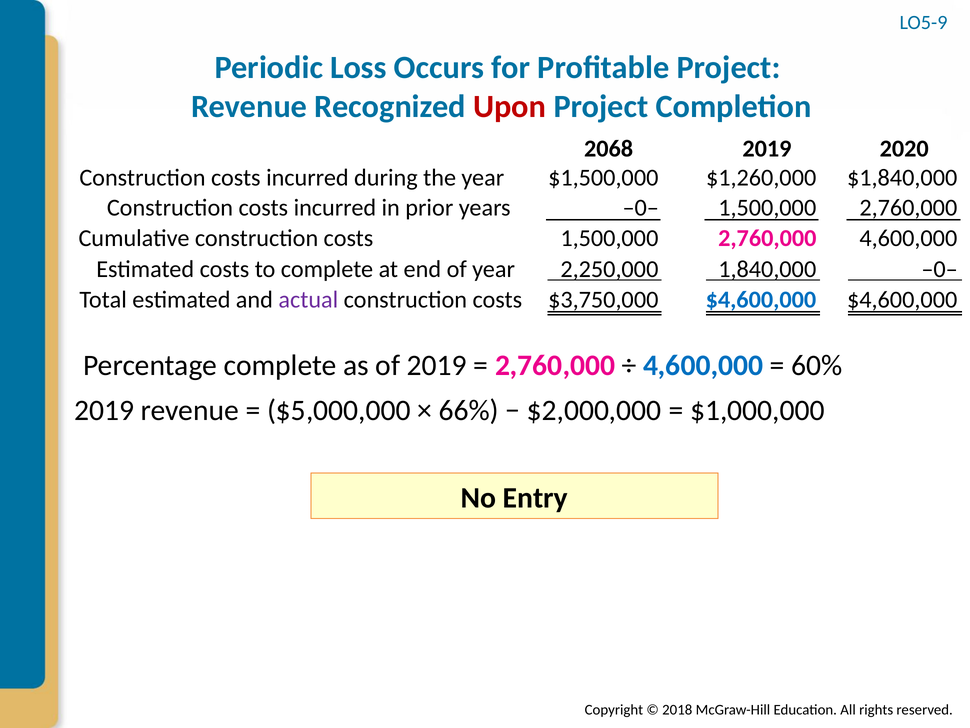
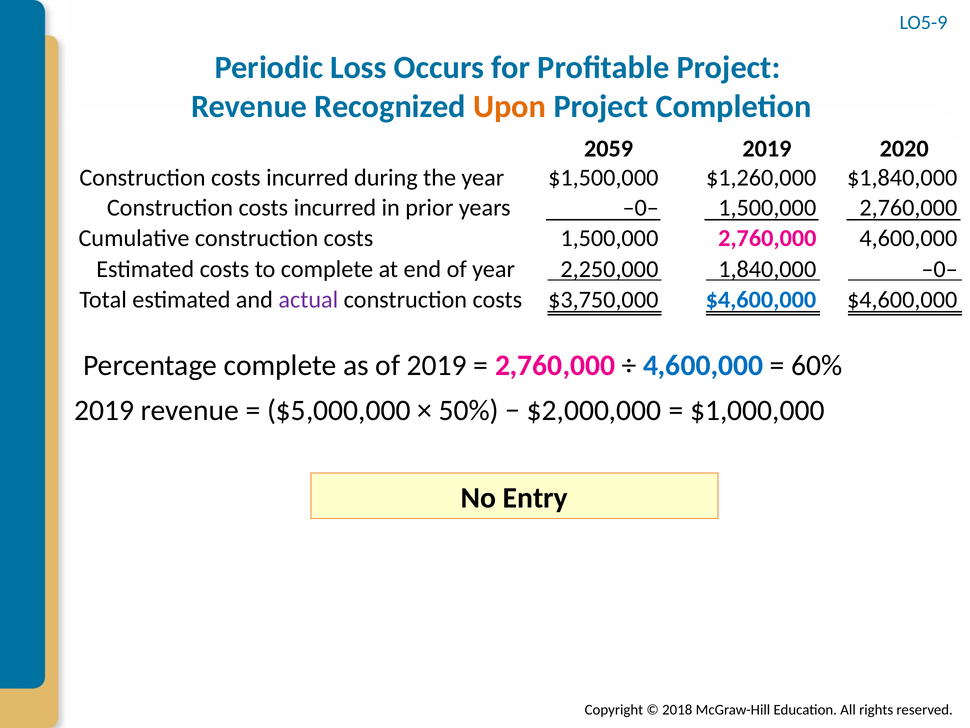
Upon colour: red -> orange
2068: 2068 -> 2059
66%: 66% -> 50%
